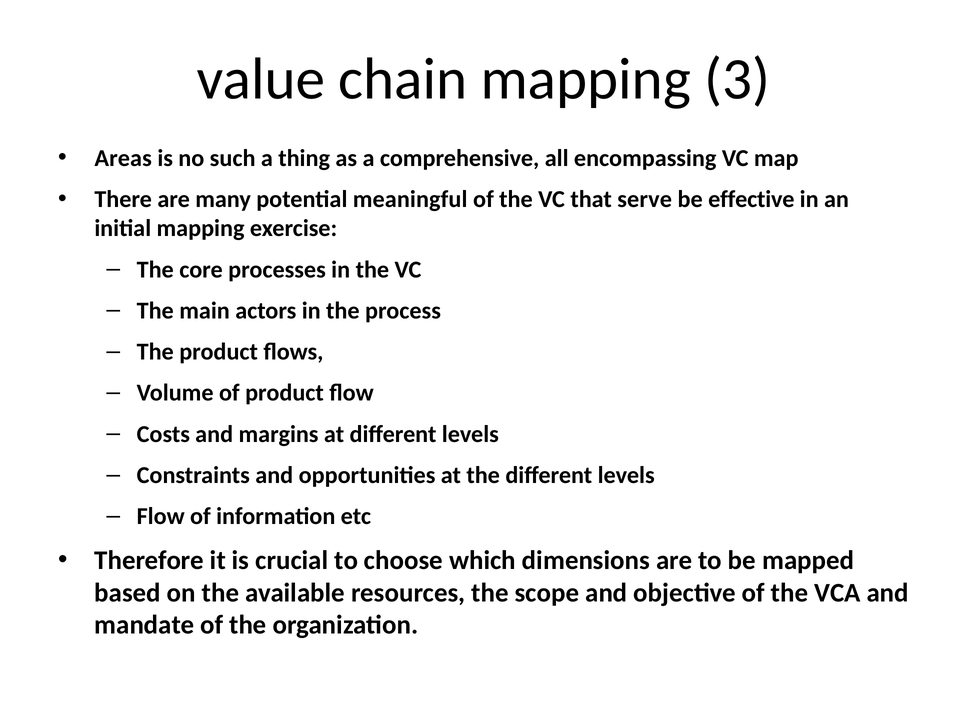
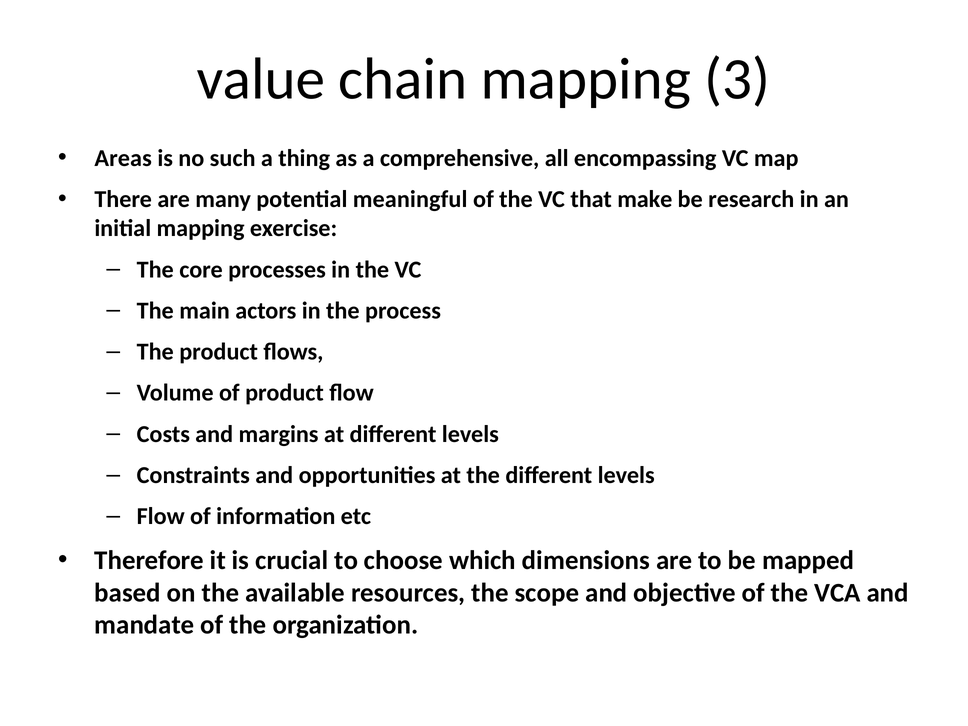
serve: serve -> make
effective: effective -> research
